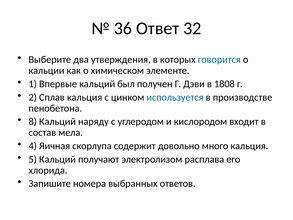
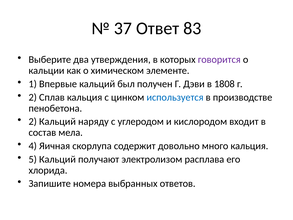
36: 36 -> 37
32: 32 -> 83
говорится colour: blue -> purple
8 at (33, 121): 8 -> 2
